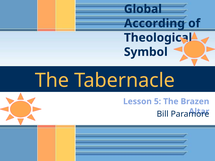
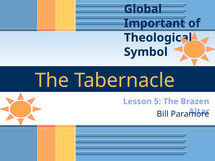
According: According -> Important
